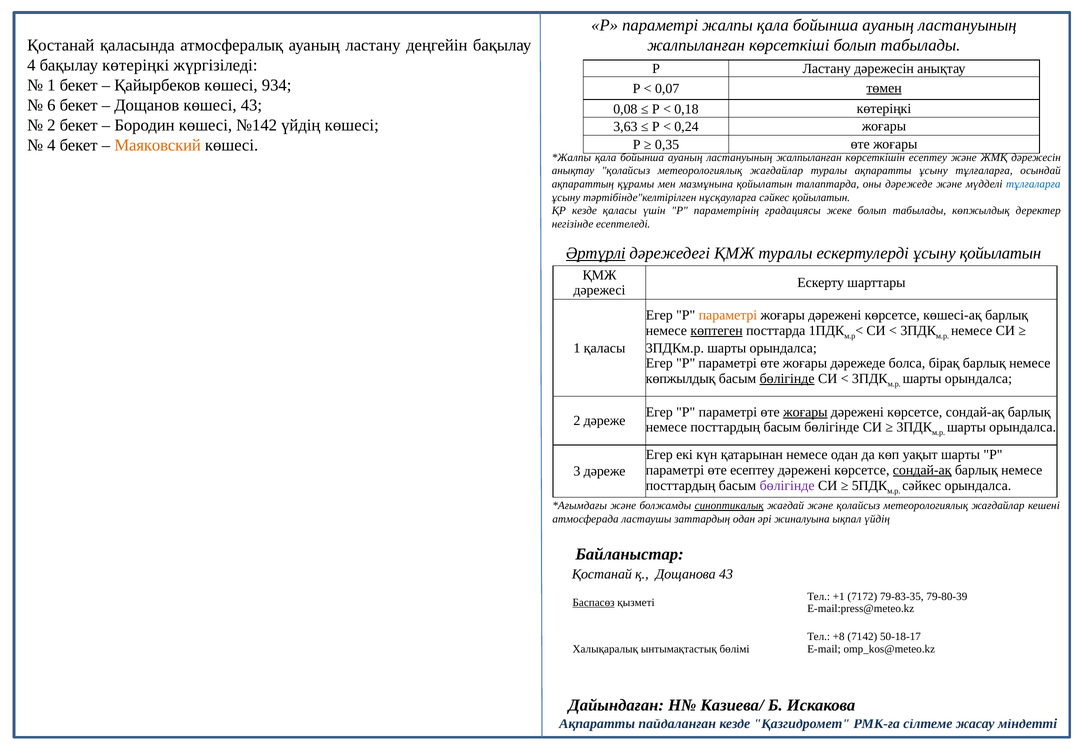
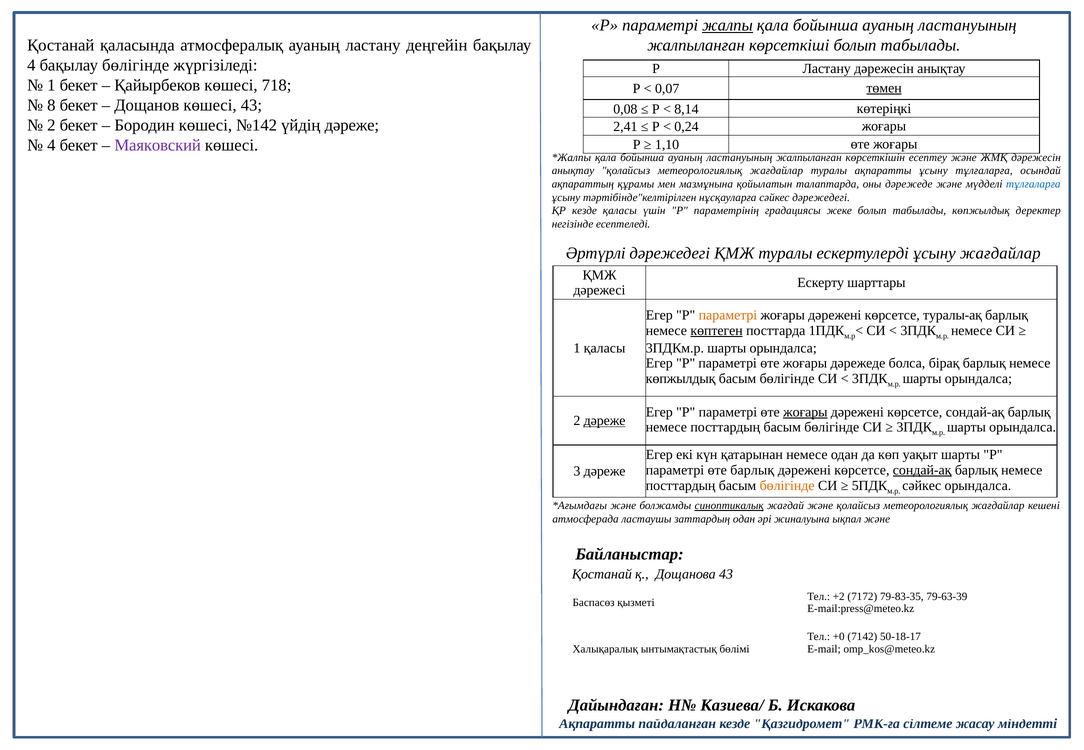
жалпы underline: none -> present
бақылау көтеріңкі: көтеріңкі -> бөлігінде
934: 934 -> 718
6: 6 -> 8
0,18: 0,18 -> 8,14
үйдің көшесі: көшесі -> дәреже
3,63: 3,63 -> 2,41
Маяковский colour: orange -> purple
0,35: 0,35 -> 1,10
сәйкес қойылатын: қойылатын -> дәрежедегі
Әртүрлі underline: present -> none
ұсыну қойылатын: қойылатын -> жағдайлар
көшесі-ақ: көшесі-ақ -> туралы-ақ
бөлігінде at (787, 379) underline: present -> none
дәреже at (605, 421) underline: none -> present
өте есептеу: есептеу -> барлық
бөлігінде at (787, 486) colour: purple -> orange
ықпал үйдің: үйдің -> және
+1: +1 -> +2
79-80-39: 79-80-39 -> 79-63-39
Баспасөз underline: present -> none
+8: +8 -> +0
